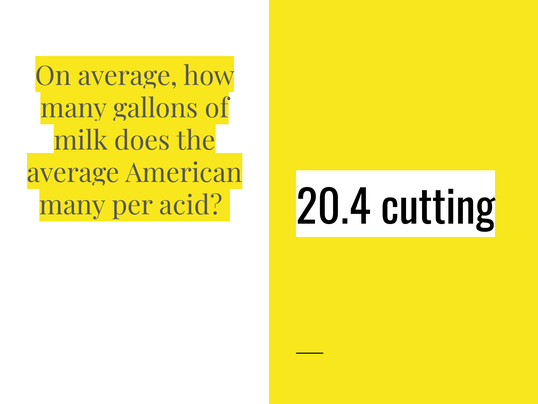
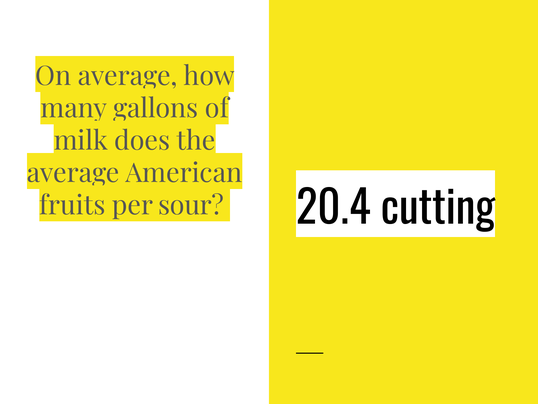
many at (73, 205): many -> fruits
acid: acid -> sour
